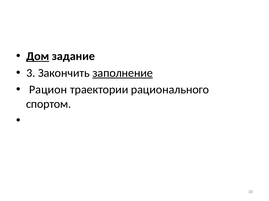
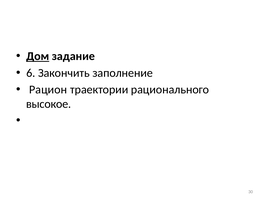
3: 3 -> 6
заполнение underline: present -> none
спортом: спортом -> высокое
